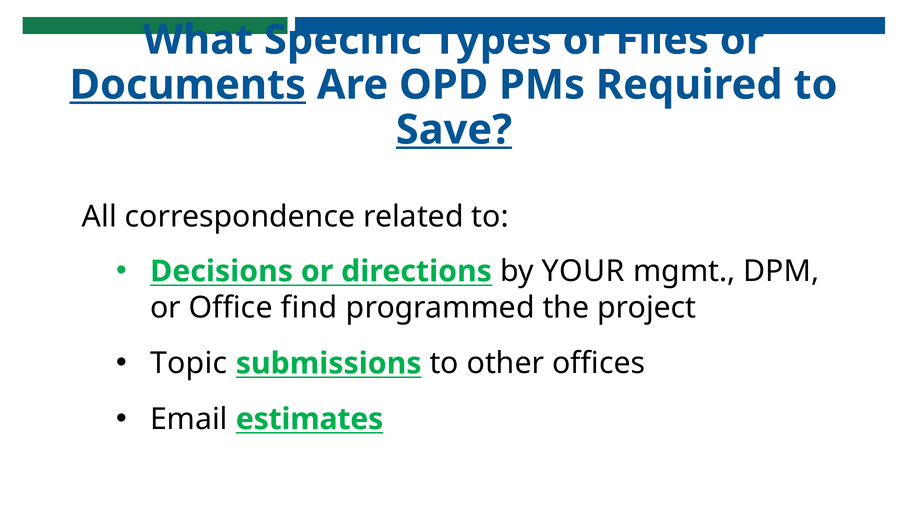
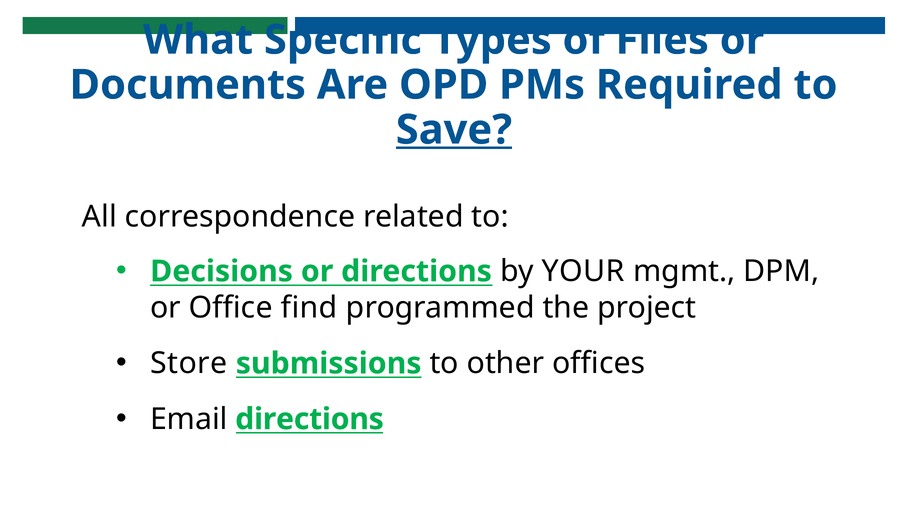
Documents underline: present -> none
Topic: Topic -> Store
Email estimates: estimates -> directions
